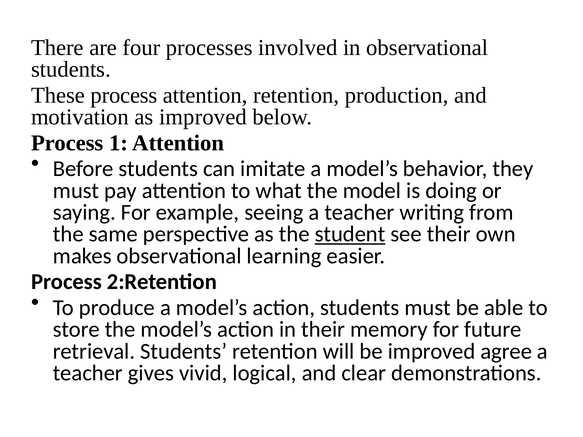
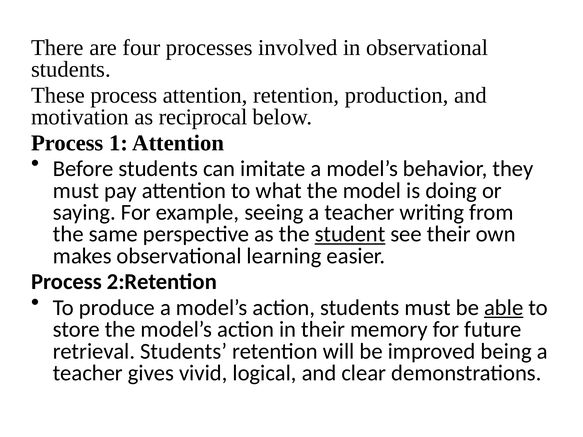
as improved: improved -> reciprocal
able underline: none -> present
agree: agree -> being
